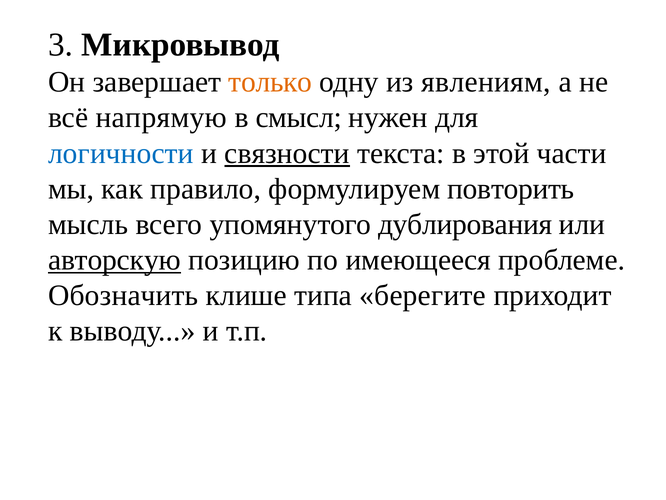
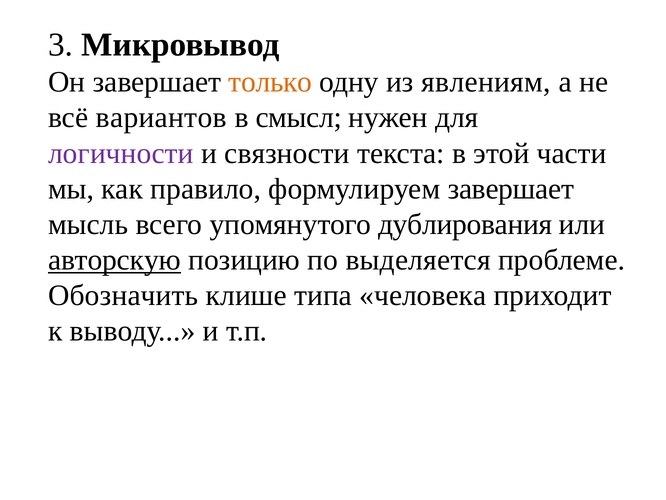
напрямую: напрямую -> вариантов
логичности colour: blue -> purple
связности underline: present -> none
формулируем повторить: повторить -> завершает
имеющееся: имеющееся -> выделяется
берегите: берегите -> человека
